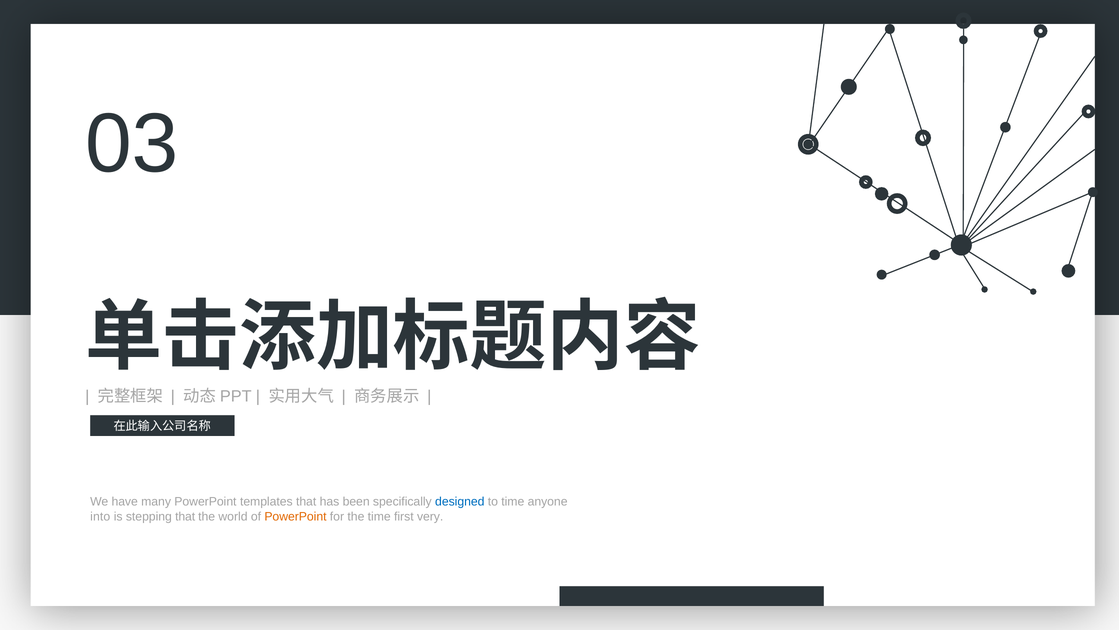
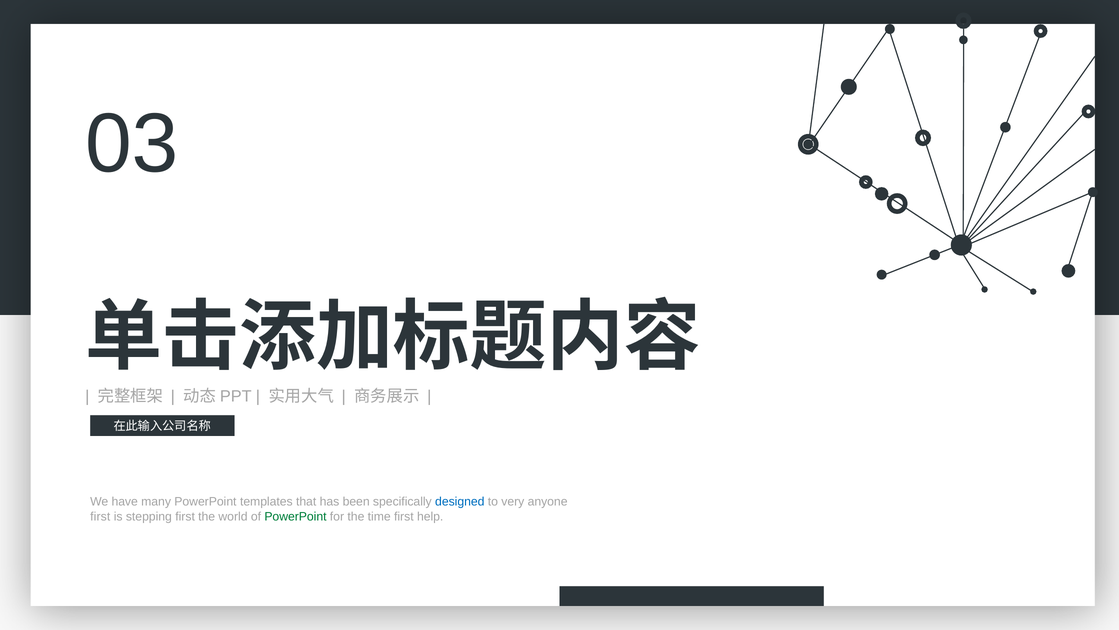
to time: time -> very
into at (100, 516): into -> first
stepping that: that -> first
PowerPoint at (295, 516) colour: orange -> green
very: very -> help
